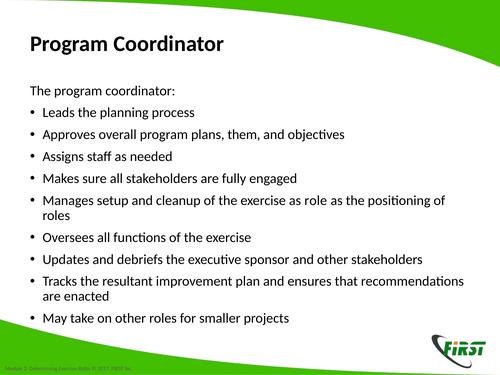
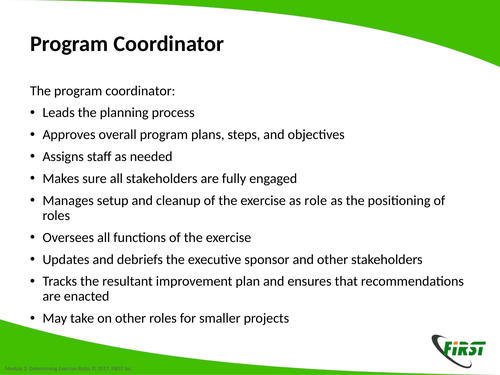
them: them -> steps
